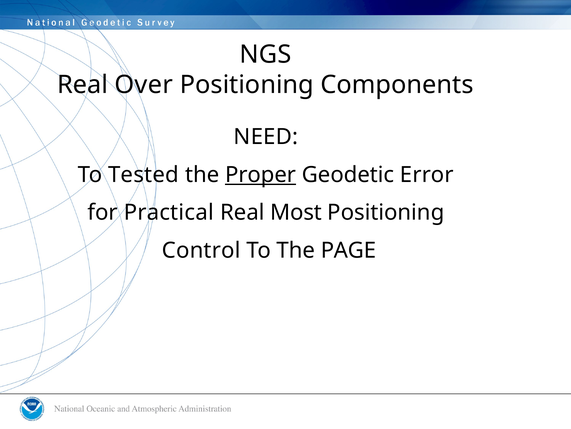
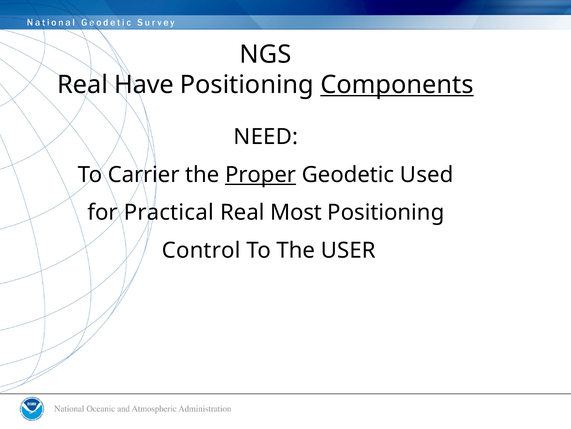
Over: Over -> Have
Components underline: none -> present
Tested: Tested -> Carrier
Error: Error -> Used
PAGE: PAGE -> USER
